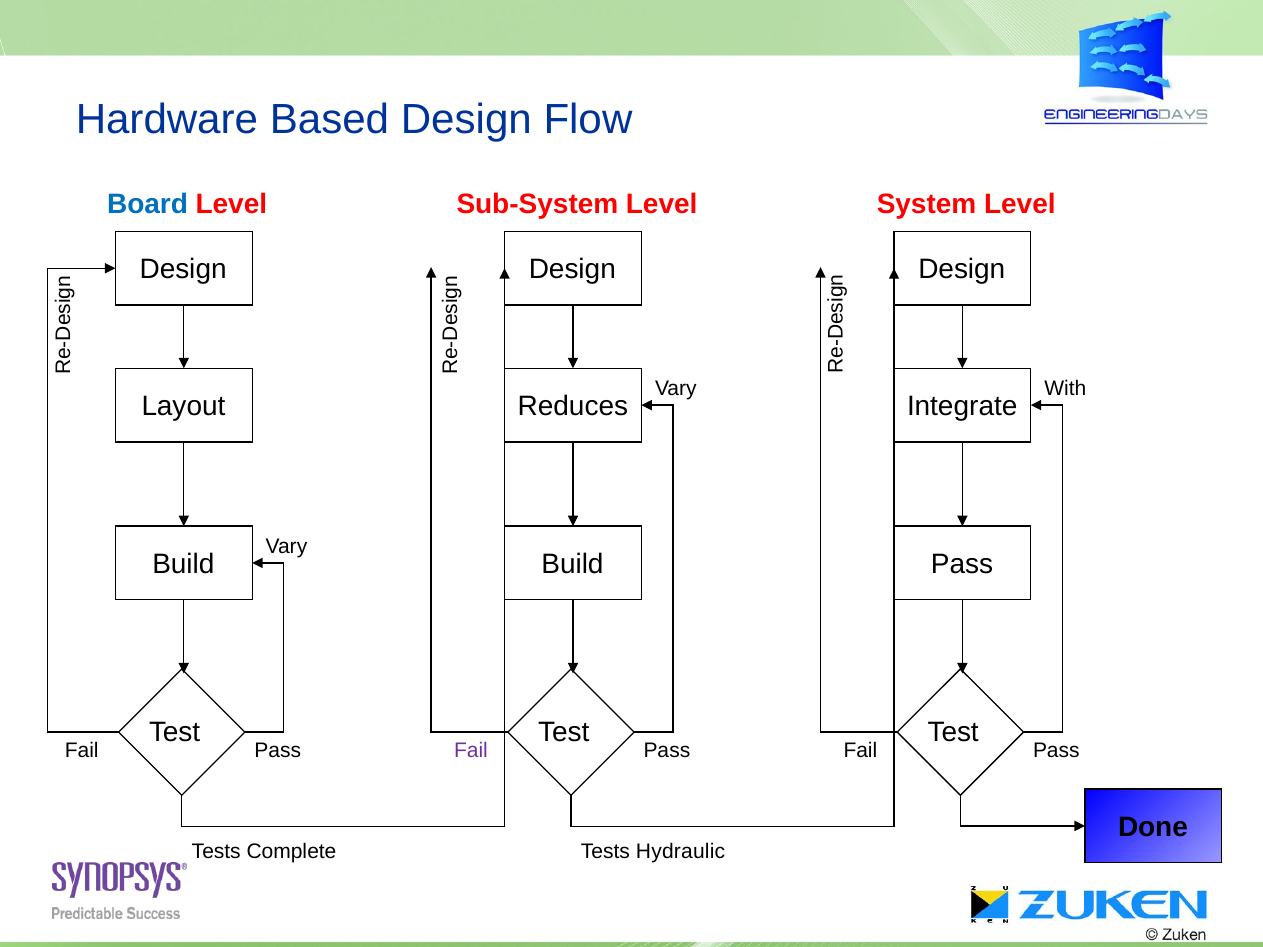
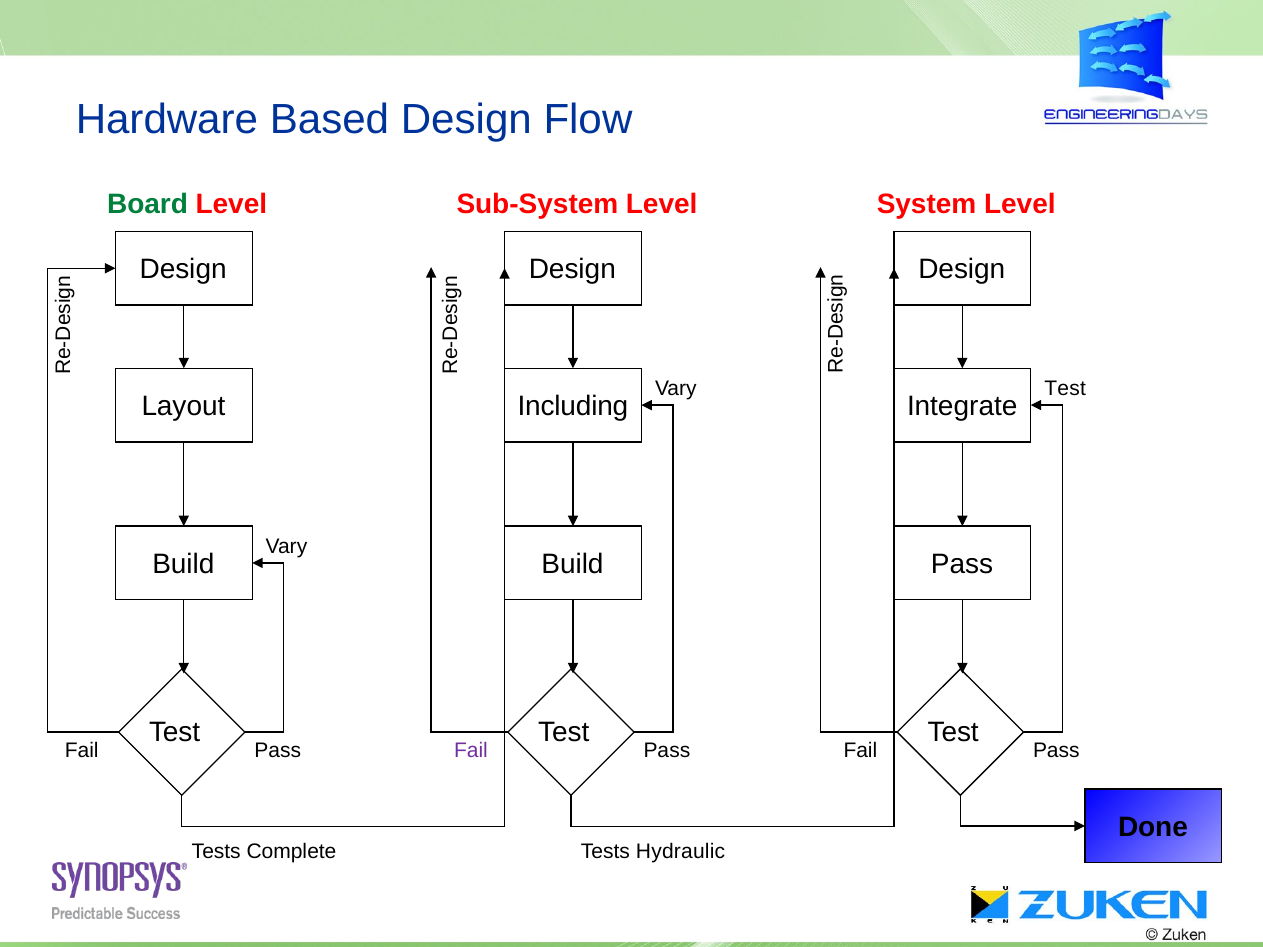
Board colour: blue -> green
With at (1065, 389): With -> Test
Reduces: Reduces -> Including
